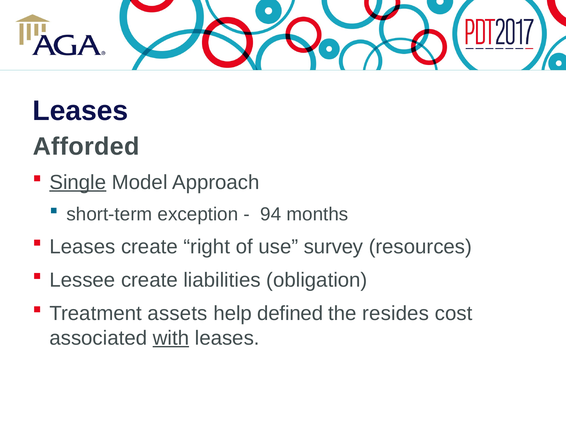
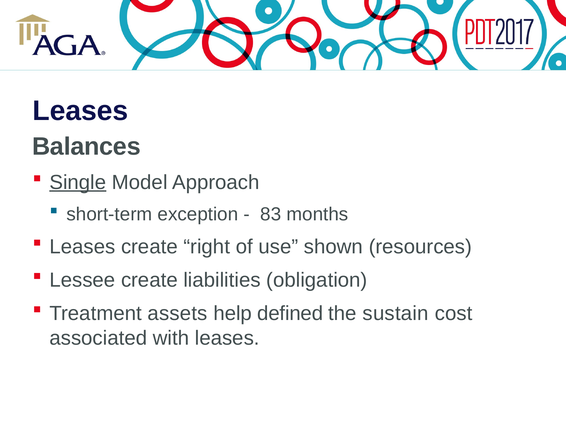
Afforded: Afforded -> Balances
94: 94 -> 83
survey: survey -> shown
resides: resides -> sustain
with underline: present -> none
